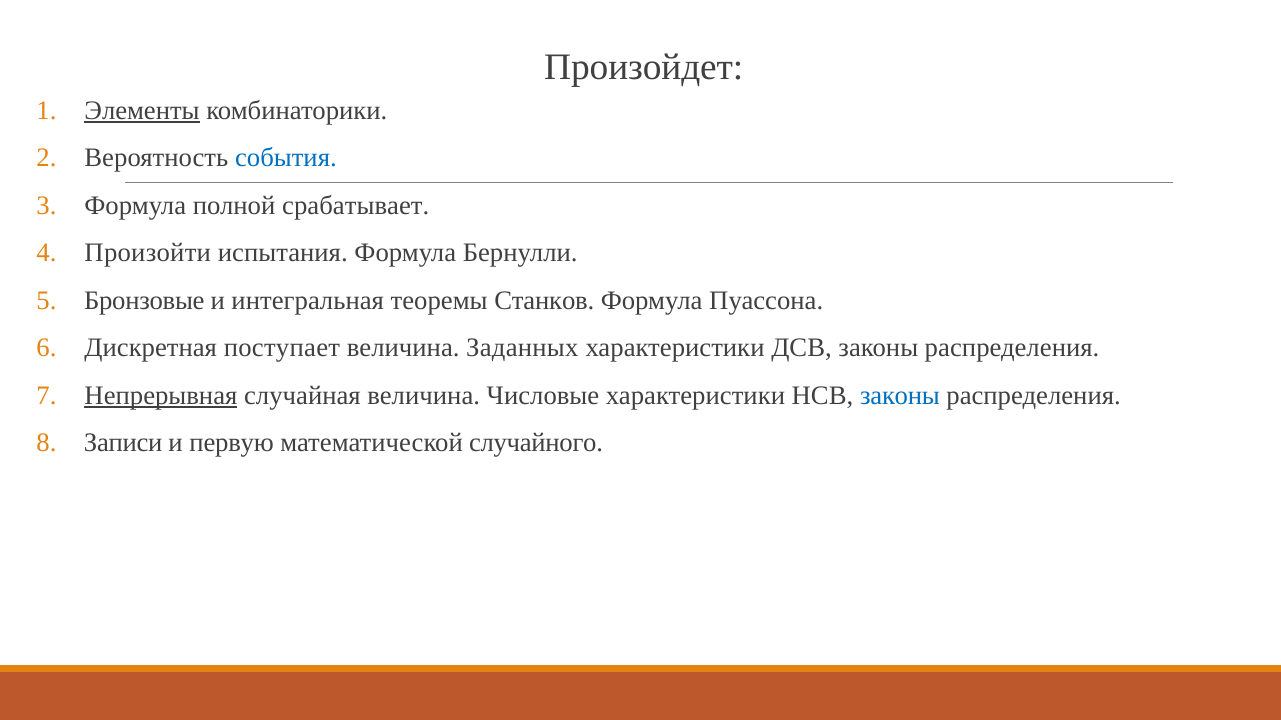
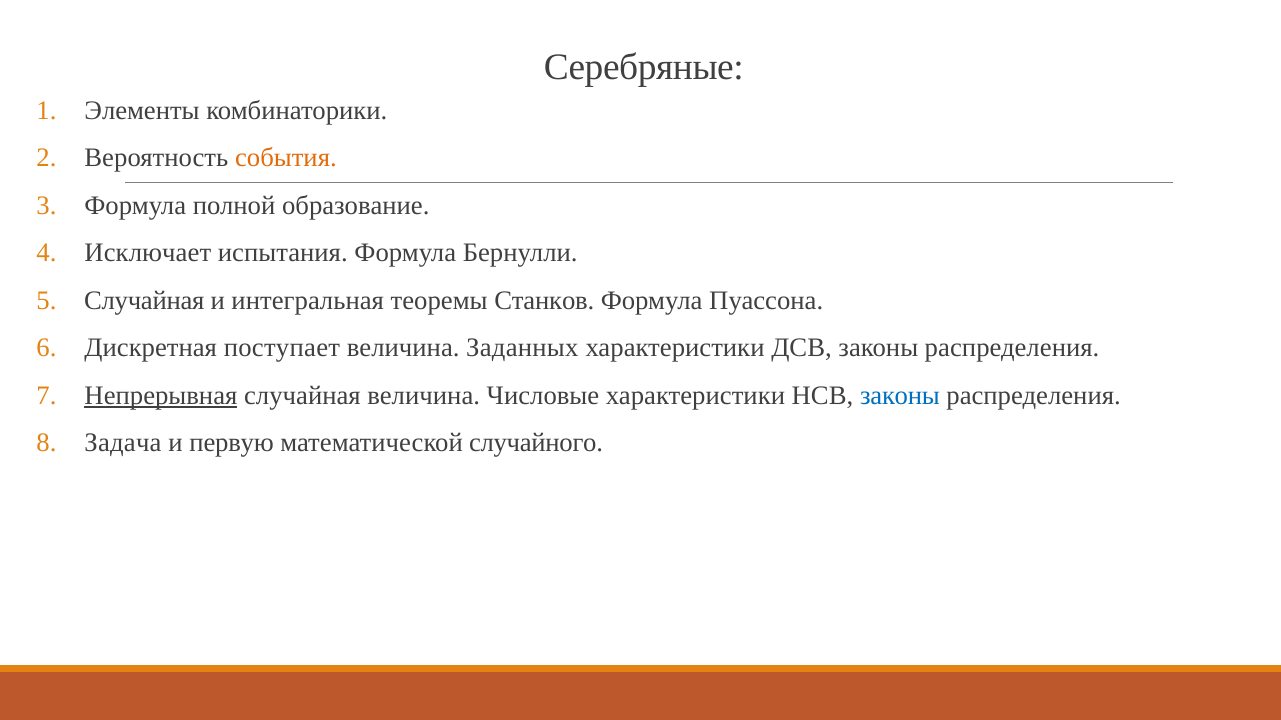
Произойдет: Произойдет -> Серебряные
Элементы underline: present -> none
события colour: blue -> orange
срабатывает: срабатывает -> образование
Произойти: Произойти -> Исключает
Бронзовые at (144, 301): Бронзовые -> Случайная
Записи: Записи -> Задача
